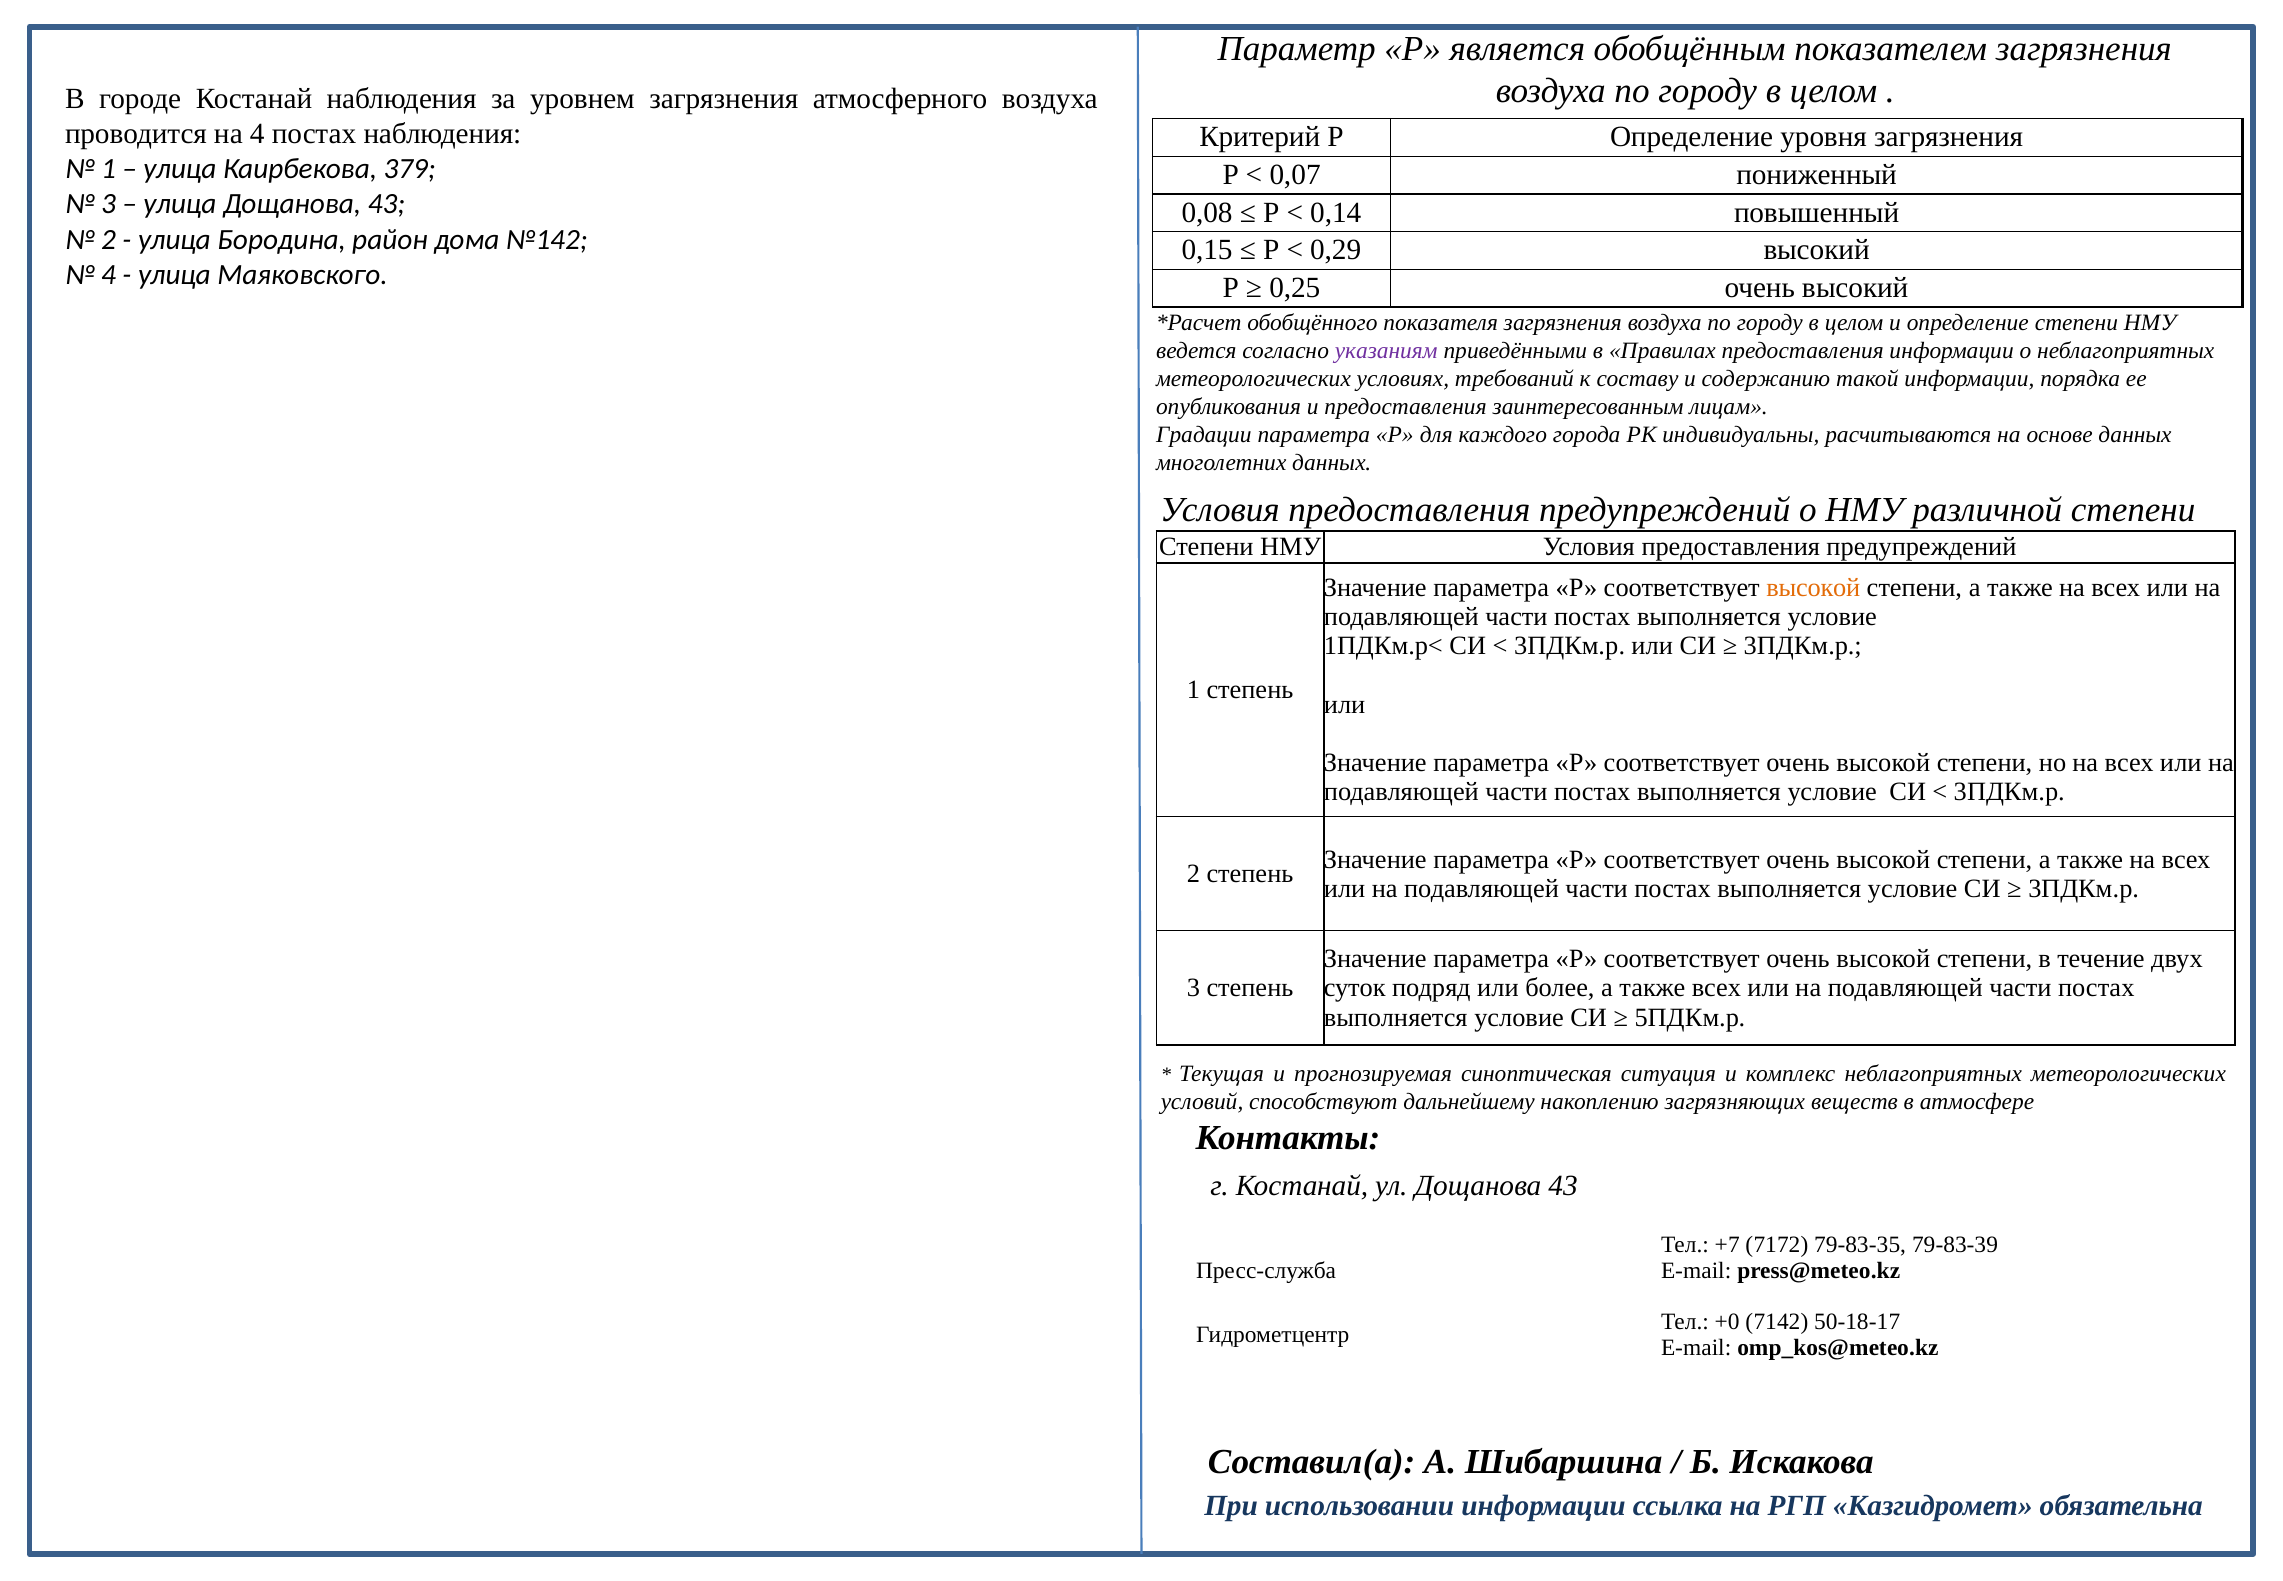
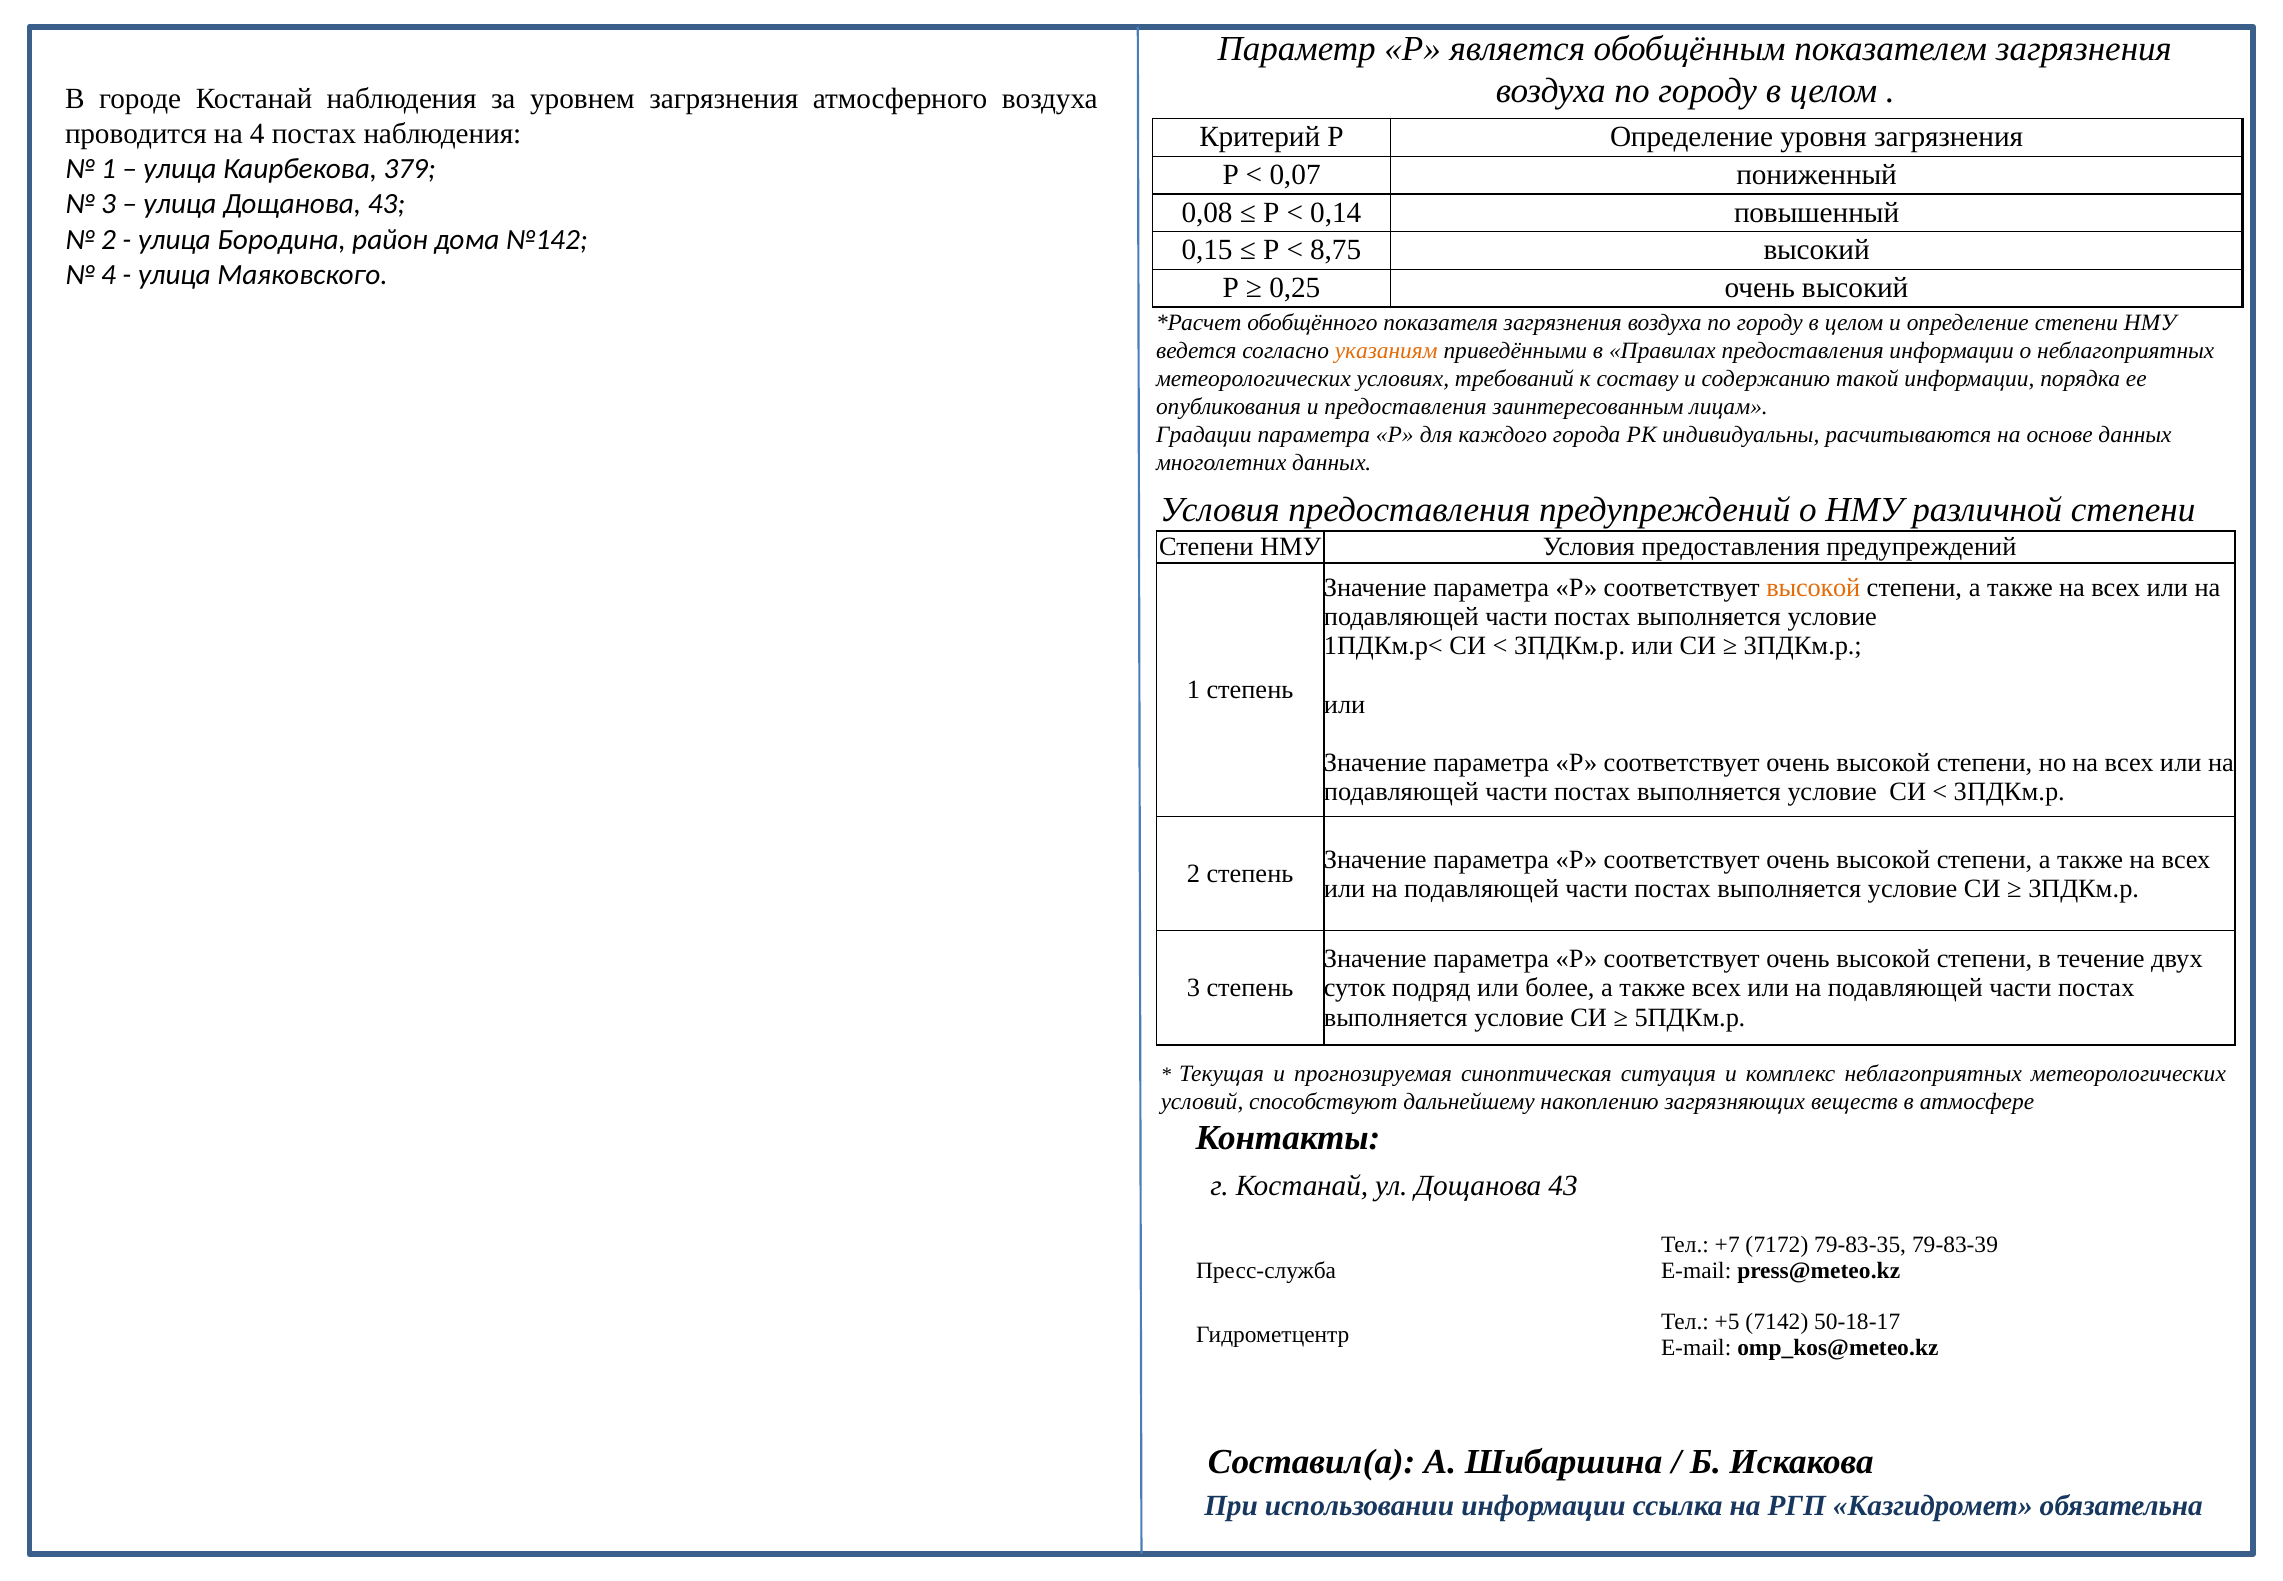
0,29: 0,29 -> 8,75
указаниям colour: purple -> orange
+0: +0 -> +5
